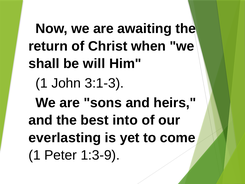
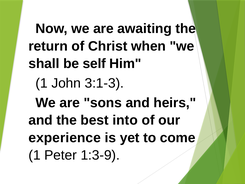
will: will -> self
everlasting: everlasting -> experience
